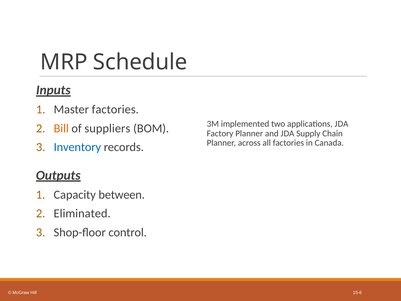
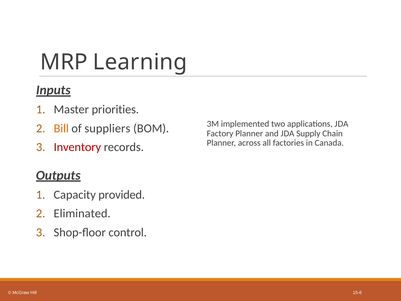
Schedule: Schedule -> Learning
Master factories: factories -> priorities
Inventory colour: blue -> red
between: between -> provided
